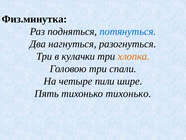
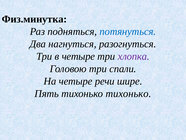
в кулачки: кулачки -> четыре
хлопка colour: orange -> purple
пили: пили -> речи
